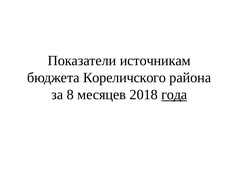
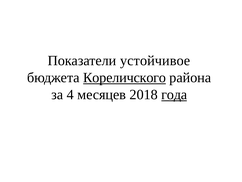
источникам: источникам -> устойчивое
Кореличского underline: none -> present
8: 8 -> 4
